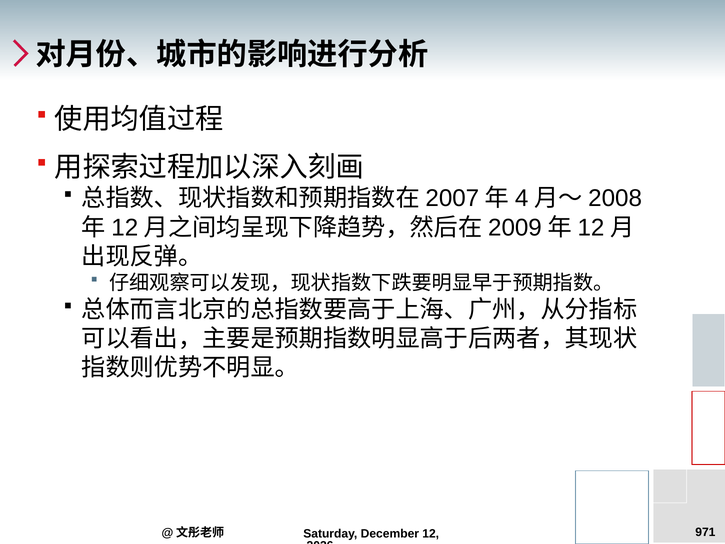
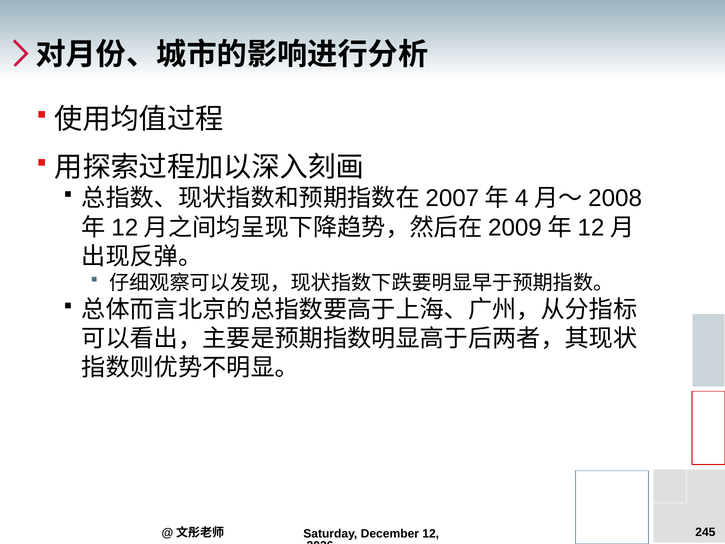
971: 971 -> 245
